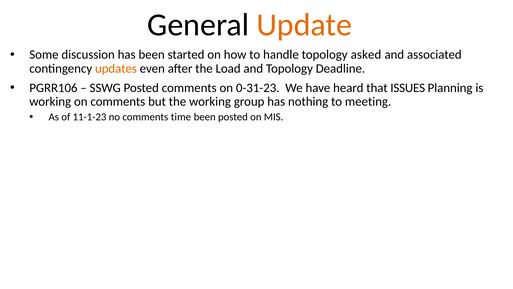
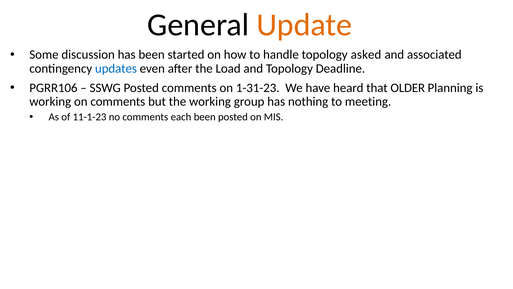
updates colour: orange -> blue
0-31-23: 0-31-23 -> 1-31-23
ISSUES: ISSUES -> OLDER
time: time -> each
